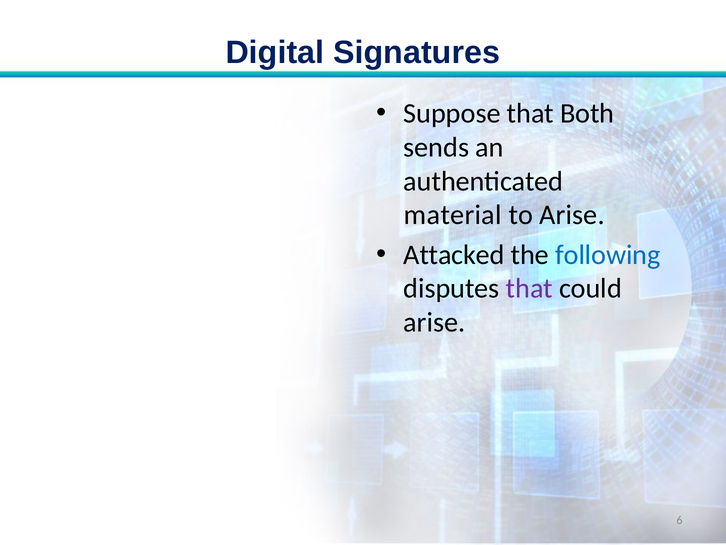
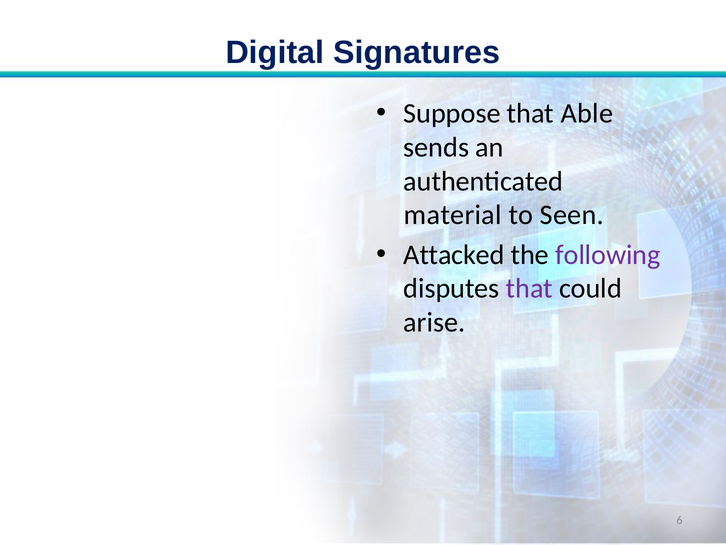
Both: Both -> Able
to Arise: Arise -> Seen
following colour: blue -> purple
